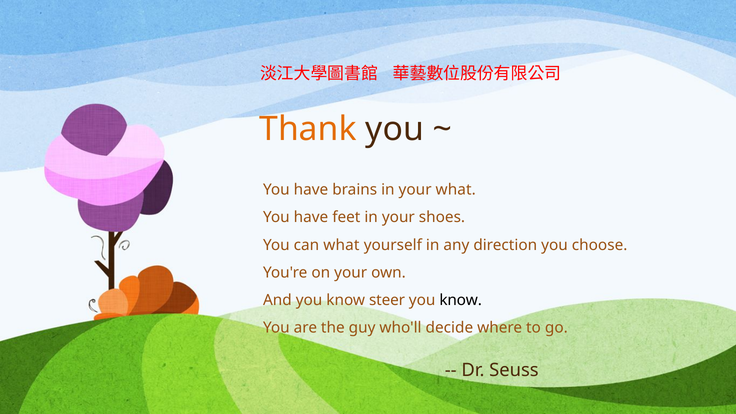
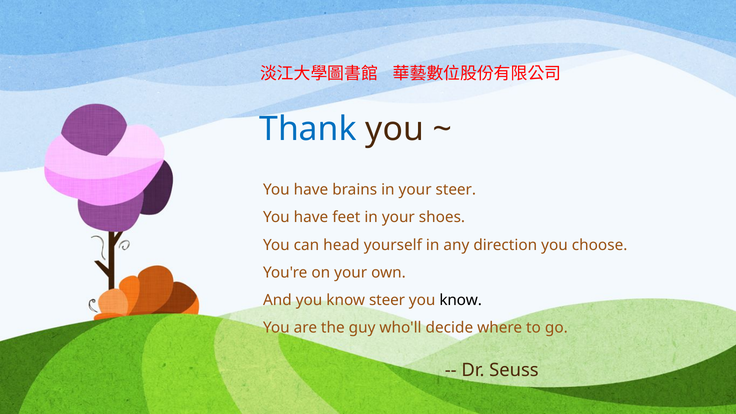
Thank colour: orange -> blue
your what: what -> steer
can what: what -> head
